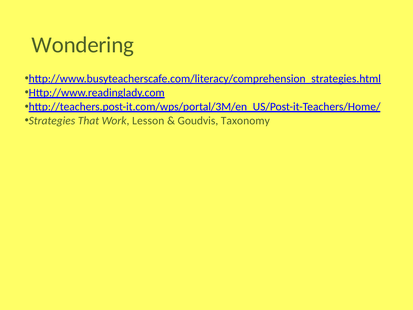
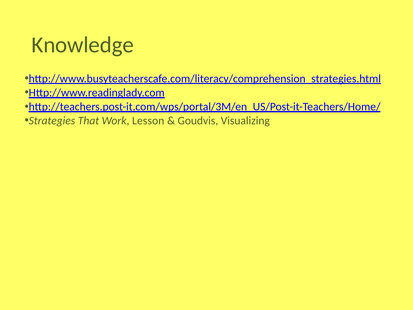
Wondering: Wondering -> Knowledge
Taxonomy: Taxonomy -> Visualizing
